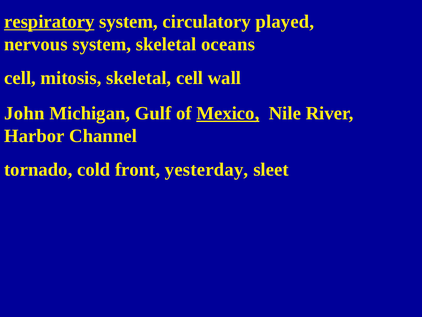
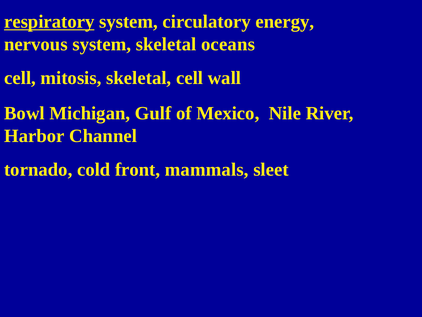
played: played -> energy
John: John -> Bowl
Mexico underline: present -> none
yesterday: yesterday -> mammals
